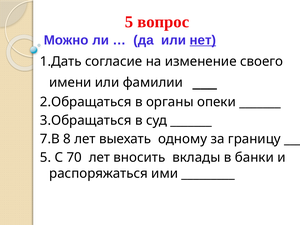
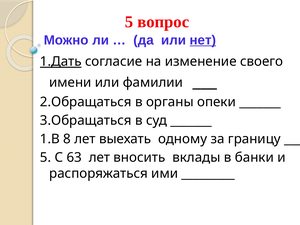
1.Дать underline: none -> present
7.В: 7.В -> 1.В
70: 70 -> 63
